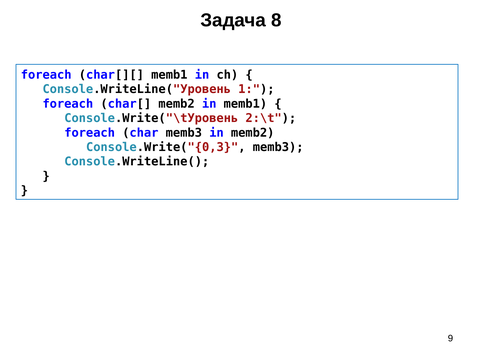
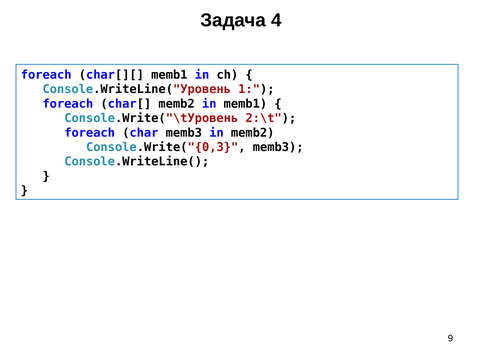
8: 8 -> 4
